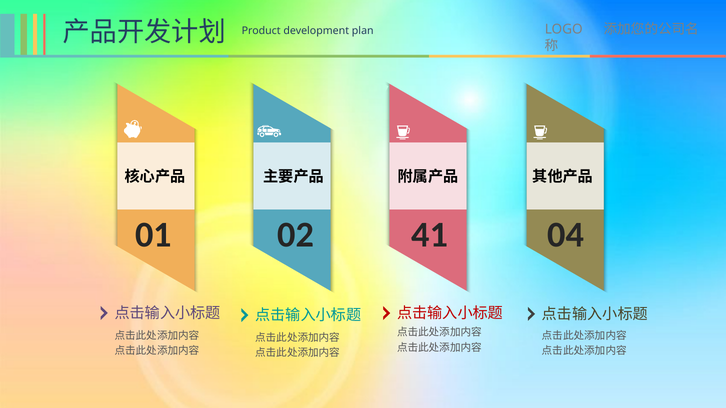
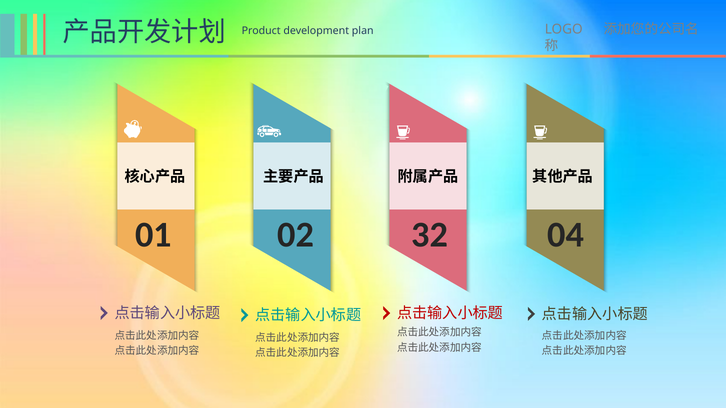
41: 41 -> 32
